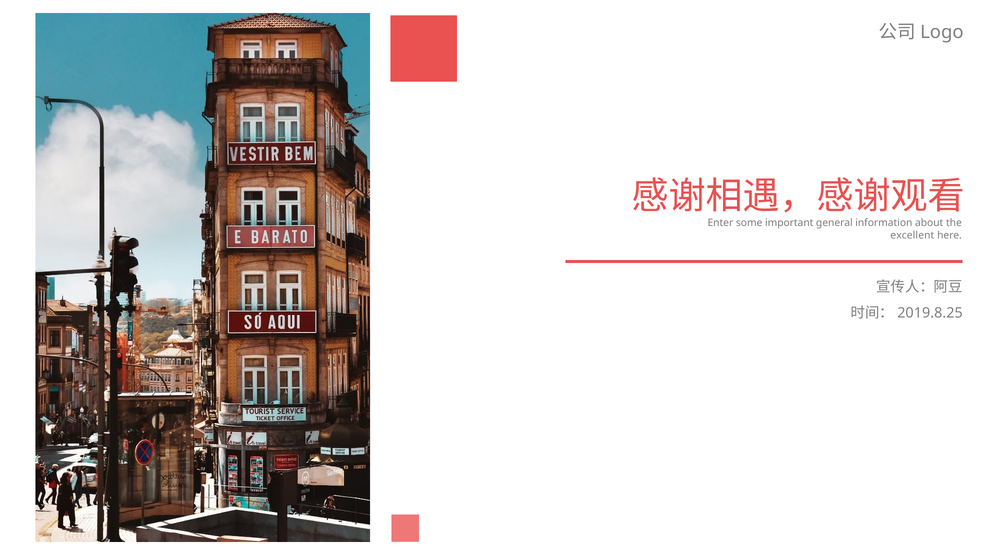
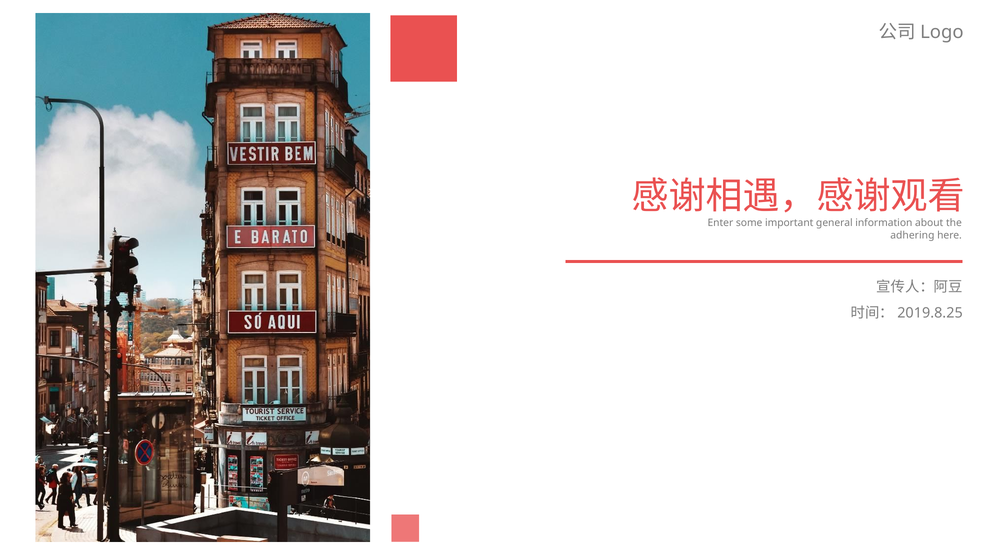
excellent: excellent -> adhering
